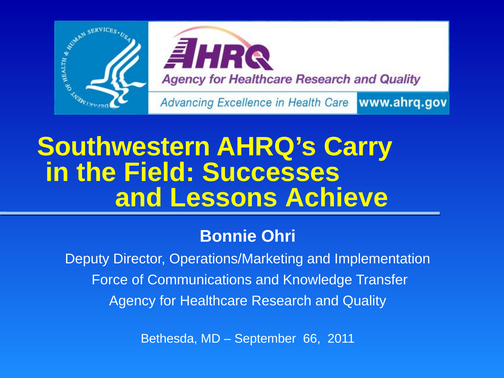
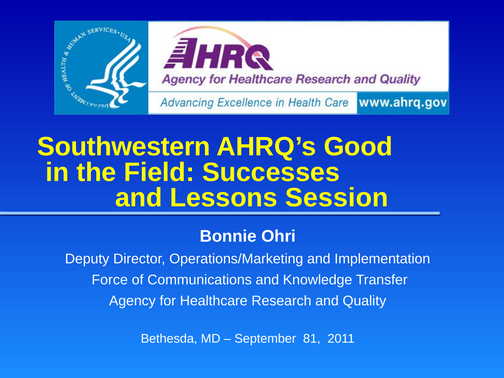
Carry: Carry -> Good
Achieve: Achieve -> Session
66: 66 -> 81
